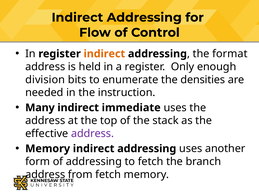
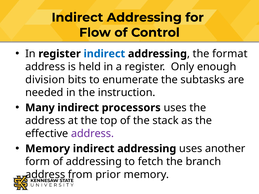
indirect at (104, 54) colour: orange -> blue
densities: densities -> subtasks
immediate: immediate -> processors
from fetch: fetch -> prior
